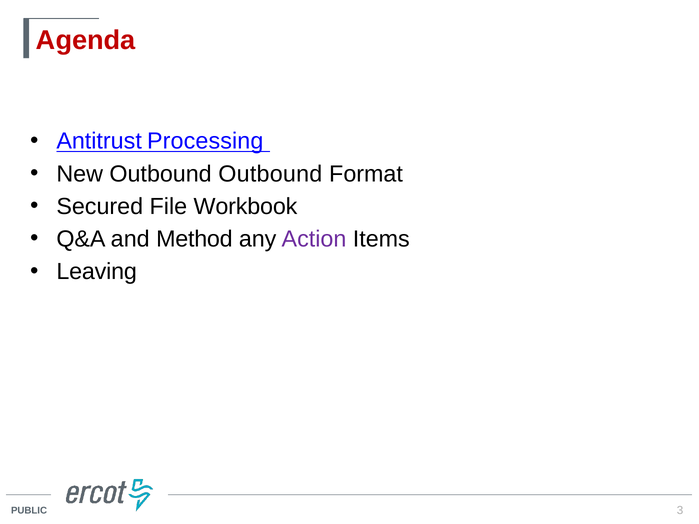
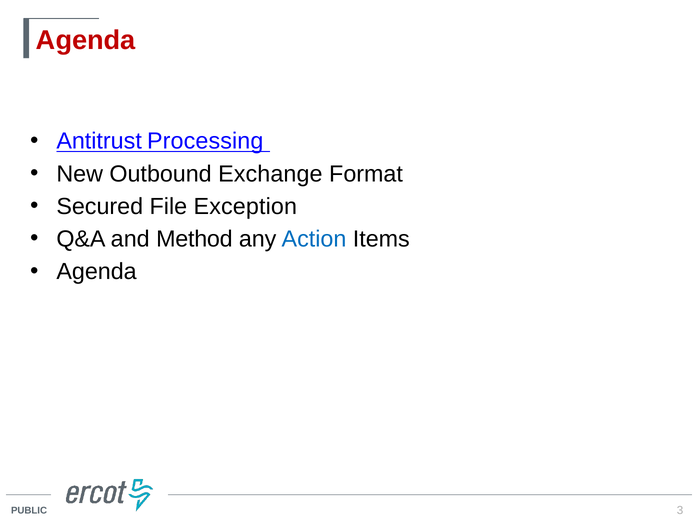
Outbound Outbound: Outbound -> Exchange
Workbook: Workbook -> Exception
Action colour: purple -> blue
Leaving at (97, 272): Leaving -> Agenda
